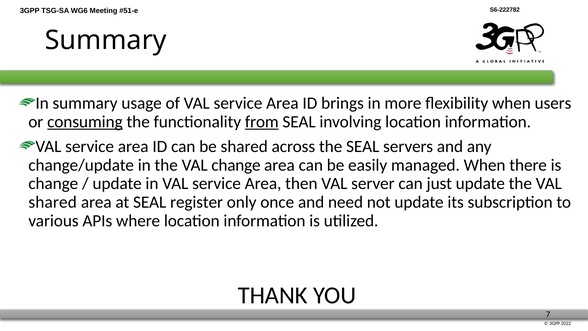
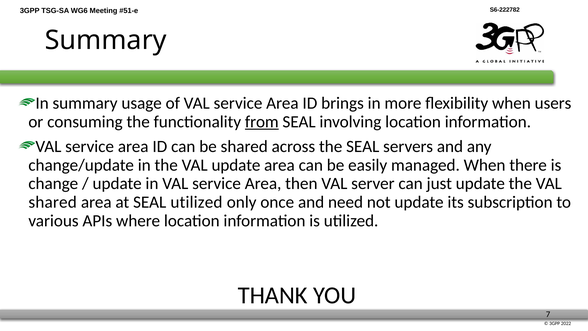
consuming underline: present -> none
VAL change: change -> update
SEAL register: register -> utilized
